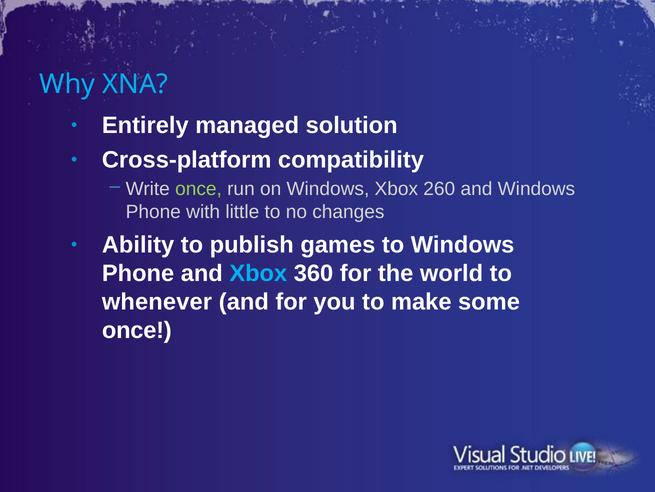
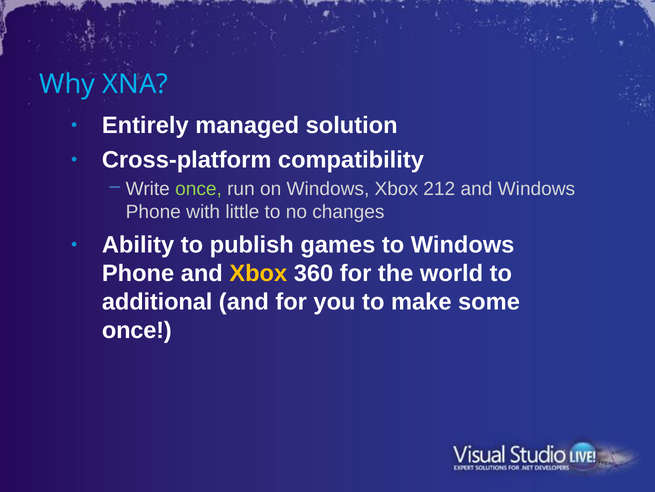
260: 260 -> 212
Xbox at (258, 273) colour: light blue -> yellow
whenever: whenever -> additional
